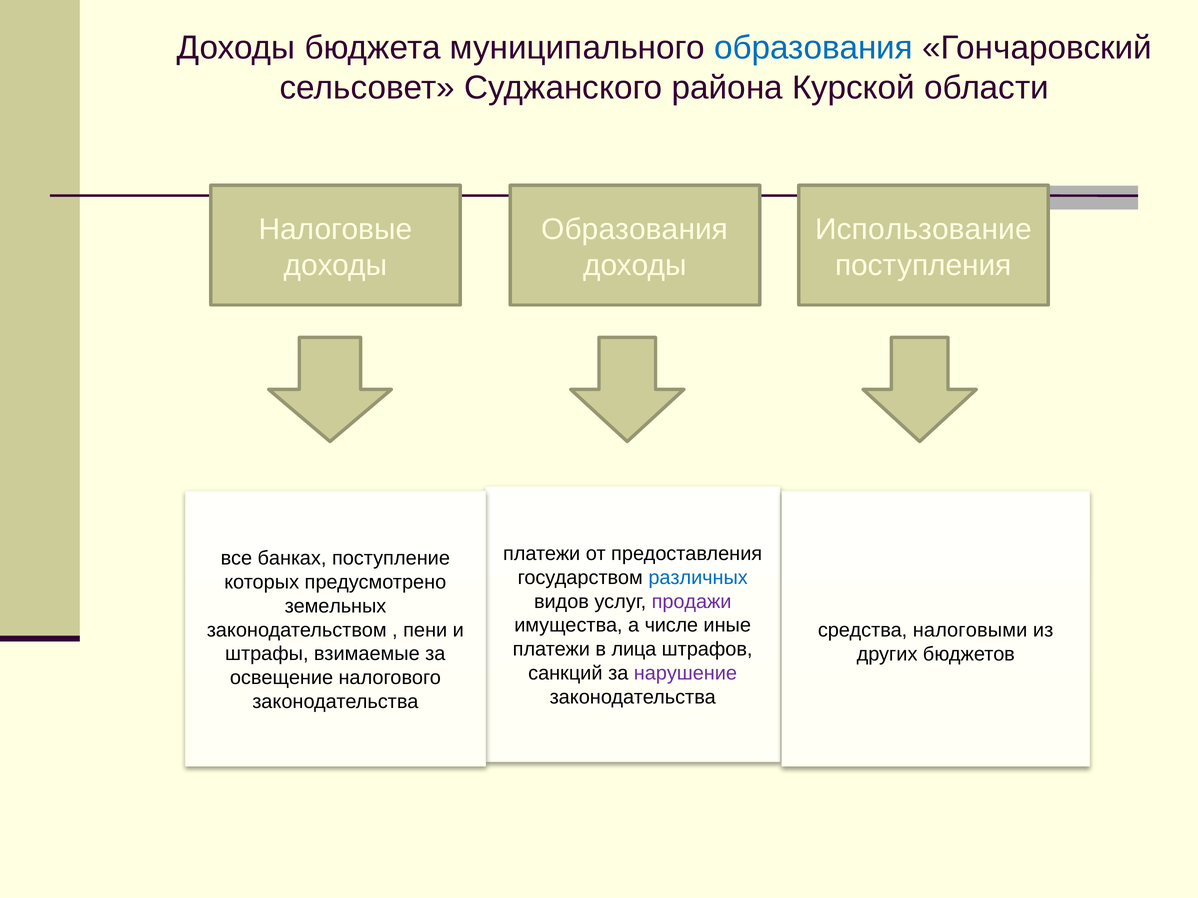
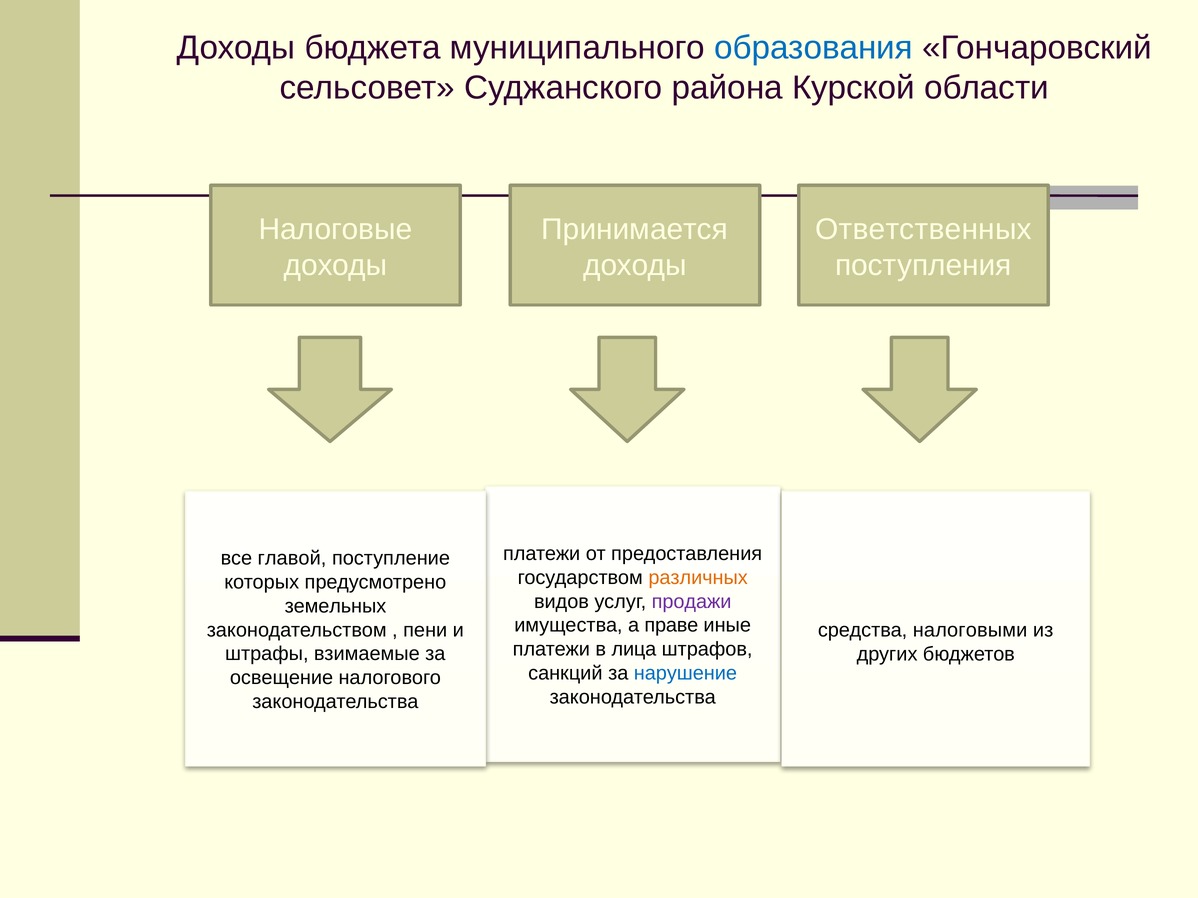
Образования at (635, 229): Образования -> Принимается
Использование: Использование -> Ответственных
банках: банках -> главой
различных colour: blue -> orange
числе: числе -> праве
нарушение colour: purple -> blue
